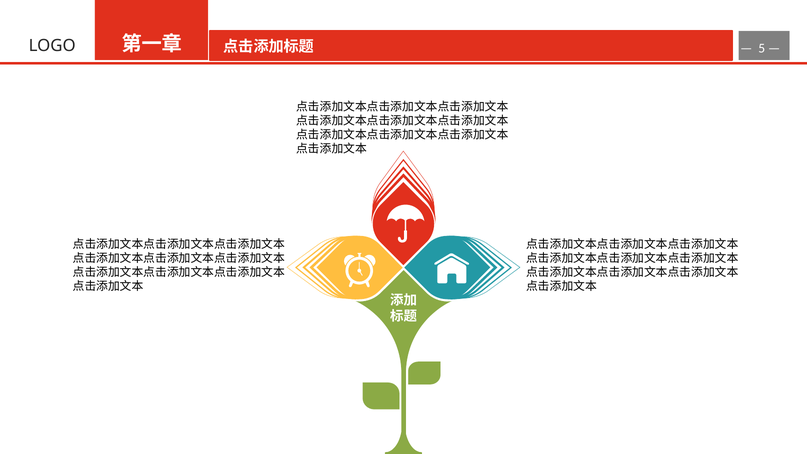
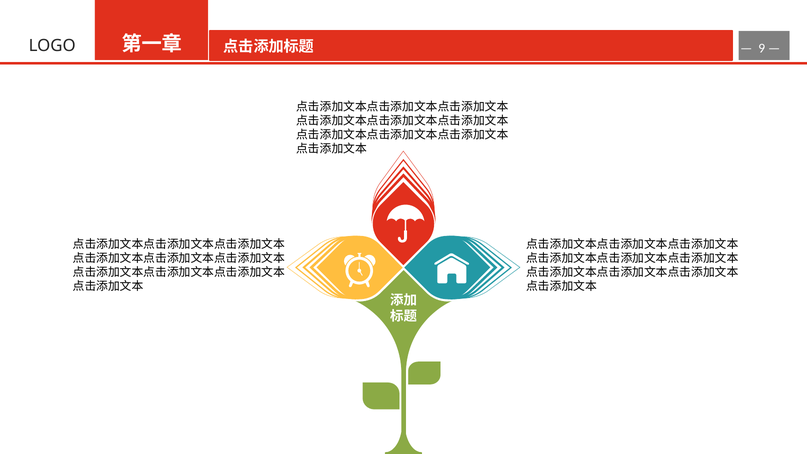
5: 5 -> 9
